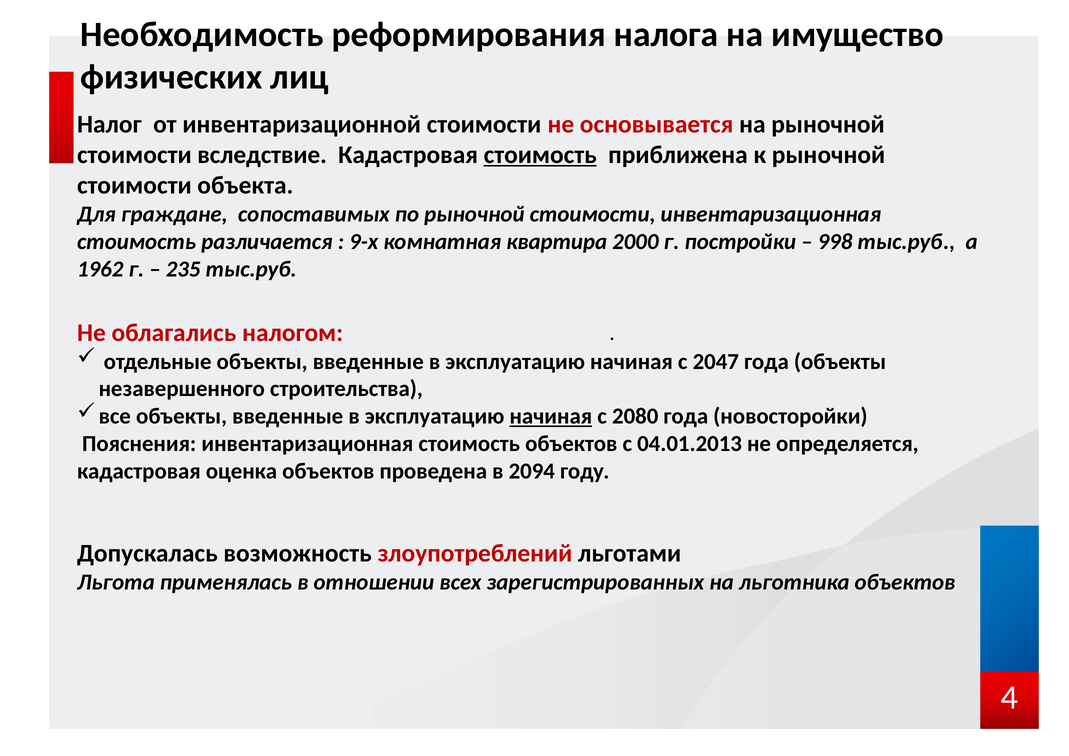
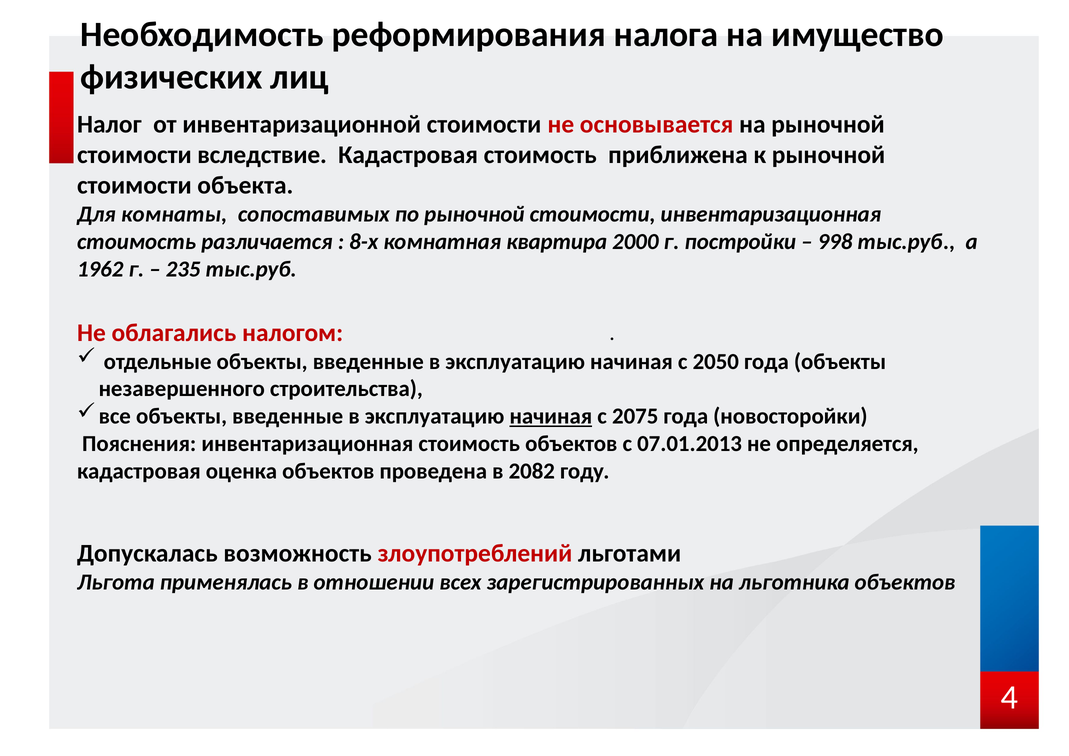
стоимость at (540, 155) underline: present -> none
граждане: граждане -> комнаты
9-х: 9-х -> 8-х
2047: 2047 -> 2050
2080: 2080 -> 2075
04.01.2013: 04.01.2013 -> 07.01.2013
2094: 2094 -> 2082
